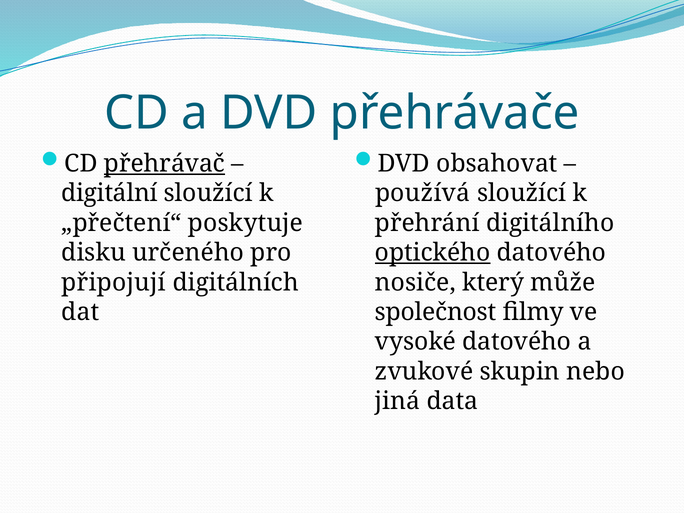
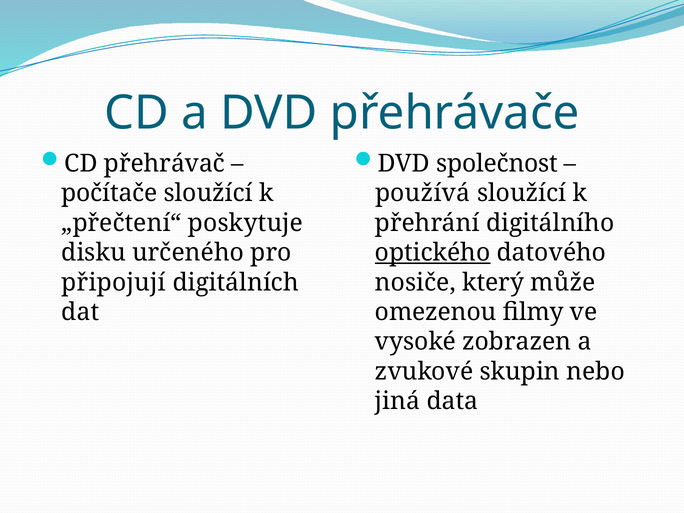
přehrávač underline: present -> none
obsahovat: obsahovat -> společnost
digitální: digitální -> počítače
společnost: společnost -> omezenou
vysoké datového: datového -> zobrazen
